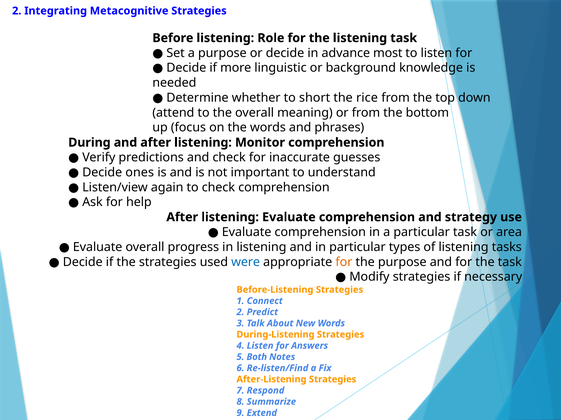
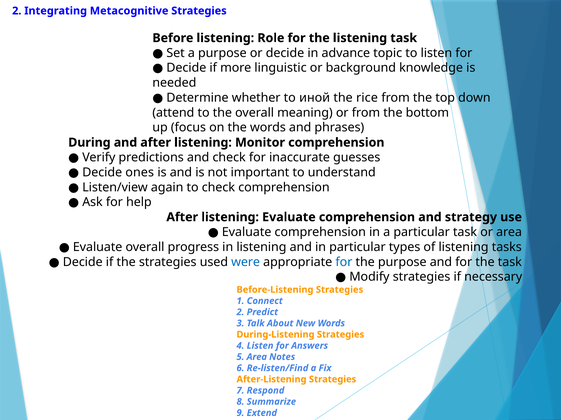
most: most -> topic
short: short -> иной
for at (344, 262) colour: orange -> blue
5 Both: Both -> Area
